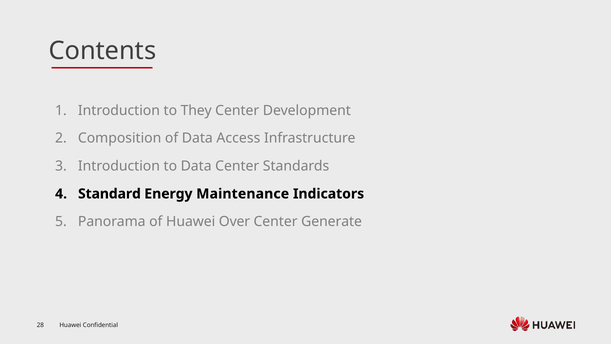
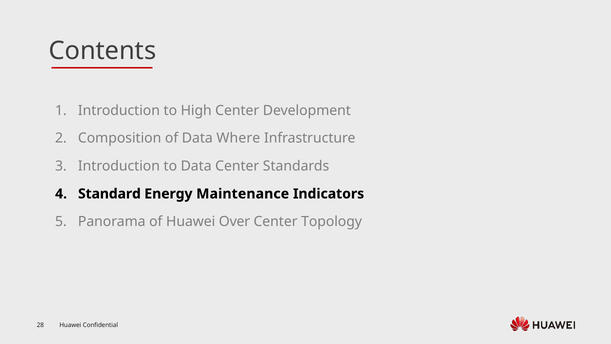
They: They -> High
Access: Access -> Where
Generate: Generate -> Topology
